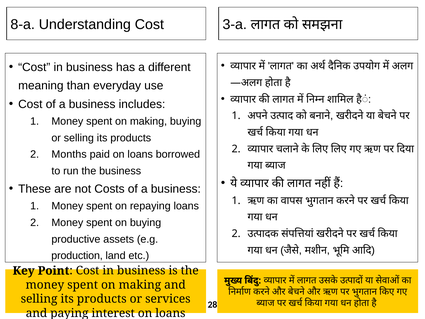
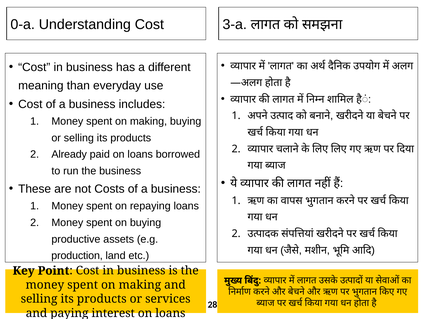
8-a: 8-a -> 0-a
Months: Months -> Already
